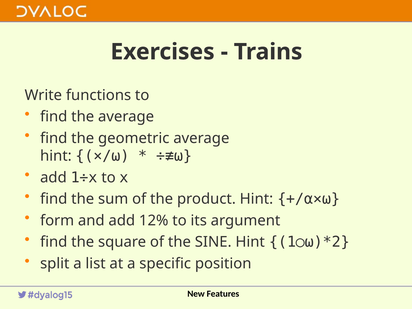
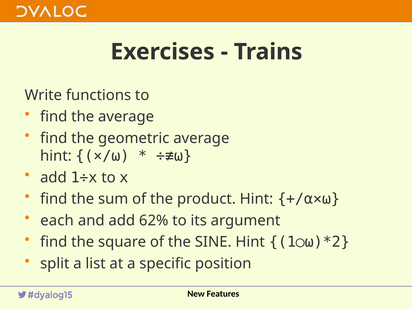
form: form -> each
12%: 12% -> 62%
